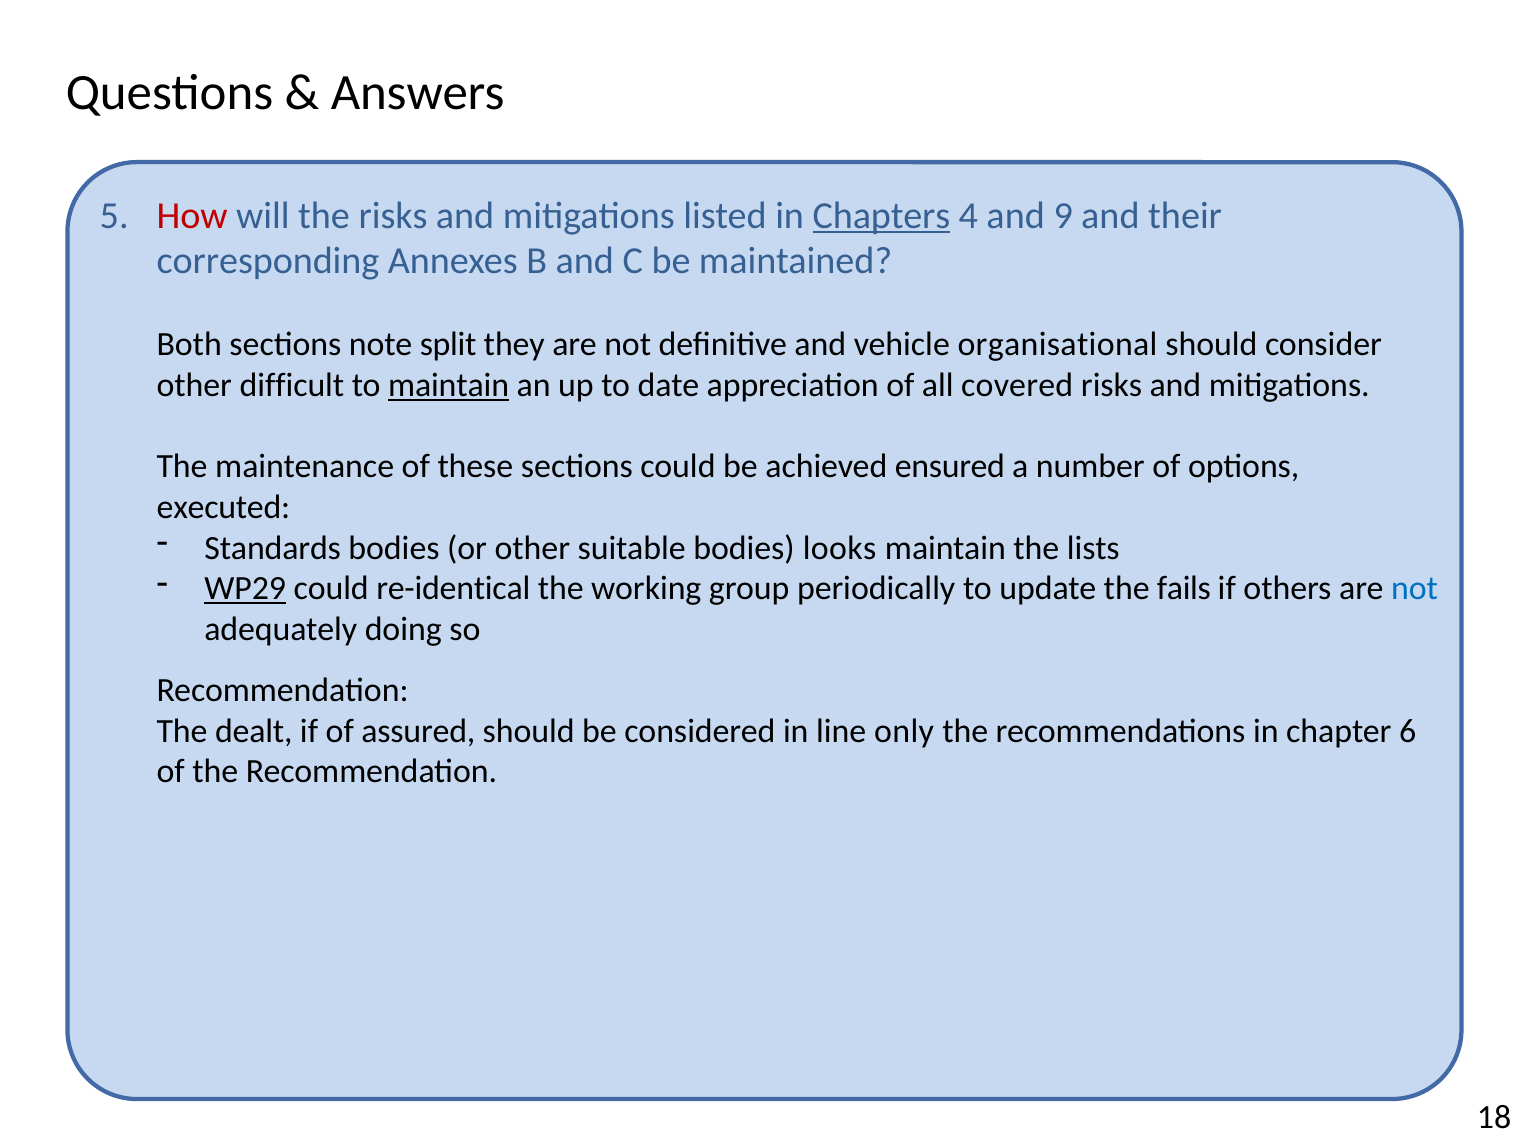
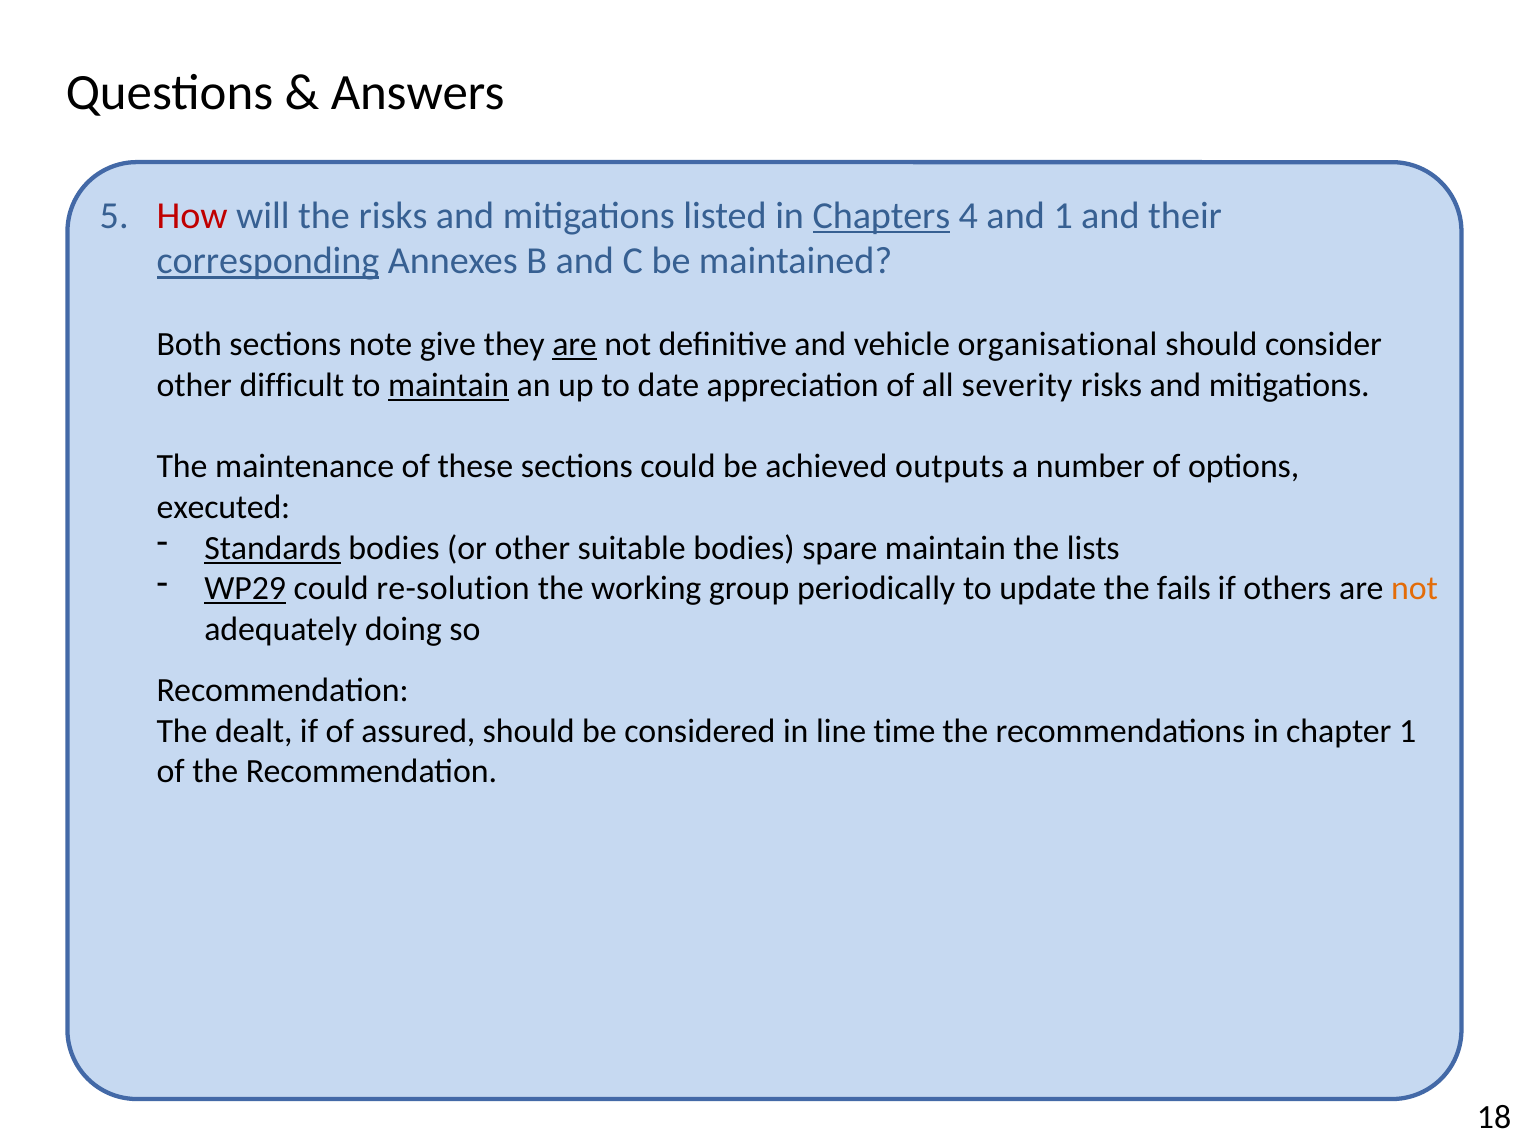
and 9: 9 -> 1
corresponding underline: none -> present
split: split -> give
are at (575, 345) underline: none -> present
covered: covered -> severity
ensured: ensured -> outputs
Standards underline: none -> present
looks: looks -> spare
re-identical: re-identical -> re-solution
not at (1415, 589) colour: blue -> orange
only: only -> time
chapter 6: 6 -> 1
